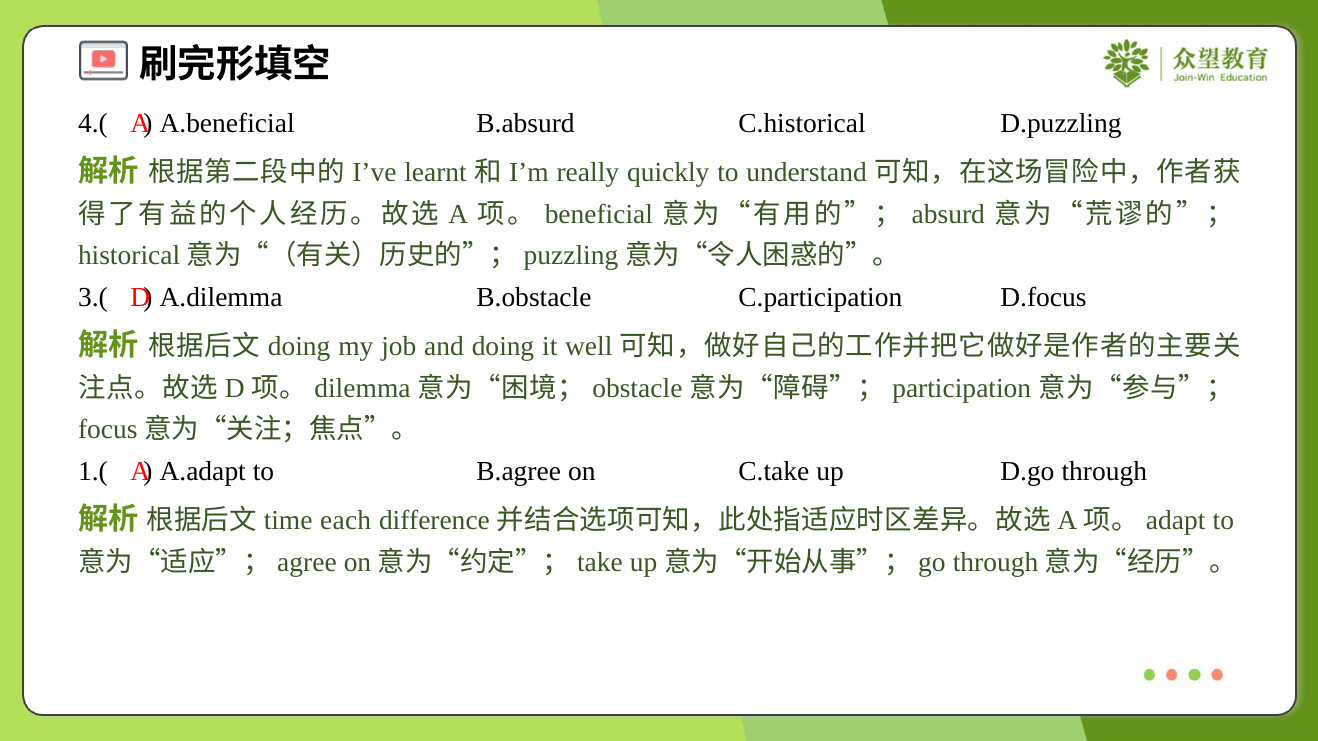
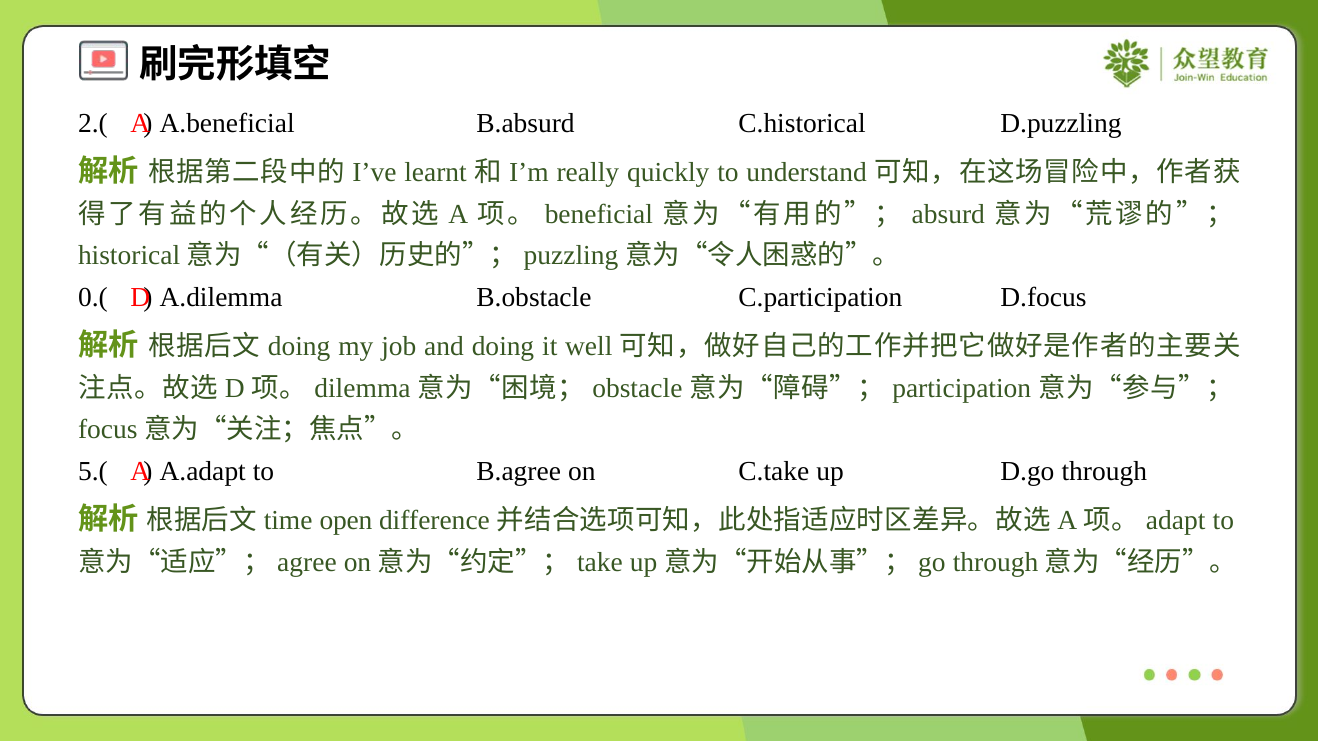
4.(: 4.( -> 2.(
3.(: 3.( -> 0.(
1.(: 1.( -> 5.(
each: each -> open
